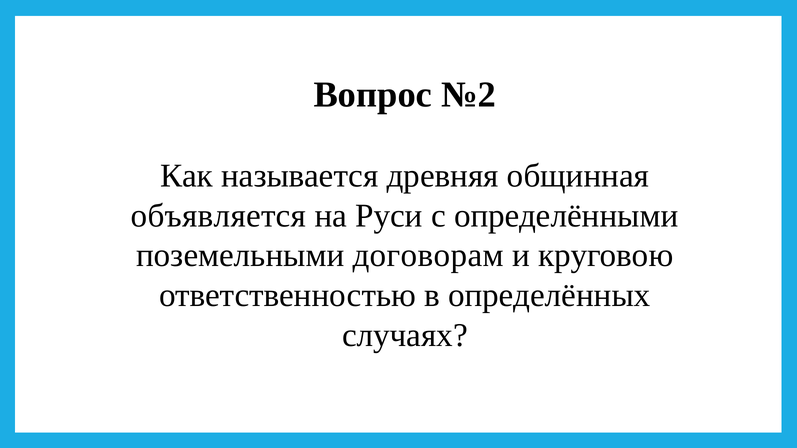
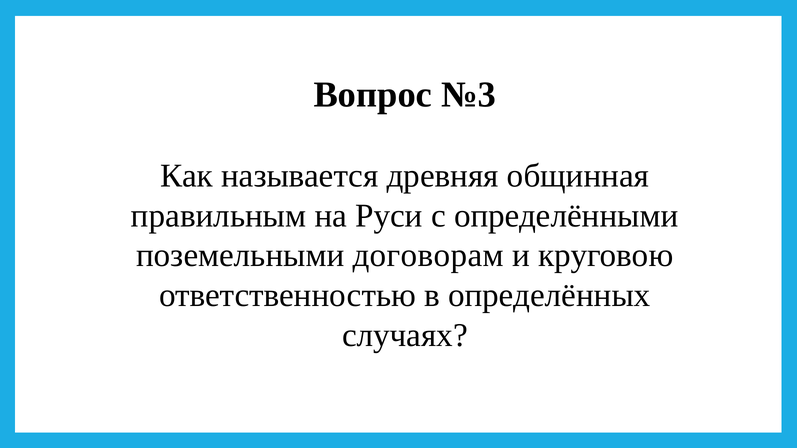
№2: №2 -> №3
объявляется: объявляется -> правильным
